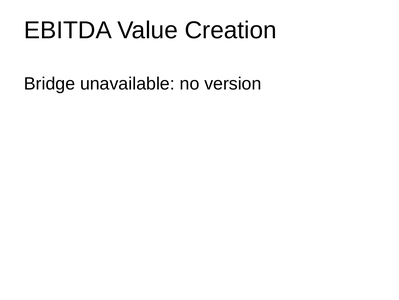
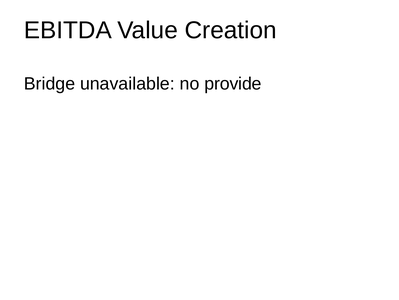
version: version -> provide
